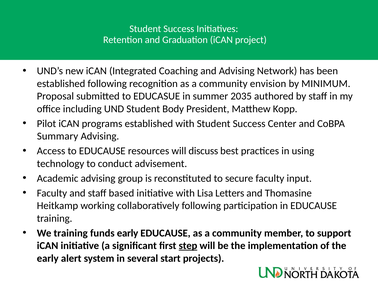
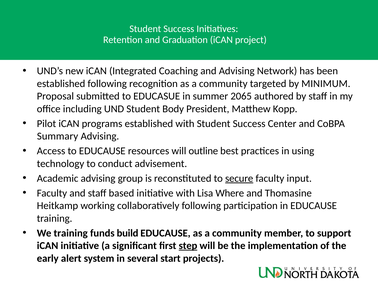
envision: envision -> targeted
2035: 2035 -> 2065
discuss: discuss -> outline
secure underline: none -> present
Letters: Letters -> Where
funds early: early -> build
